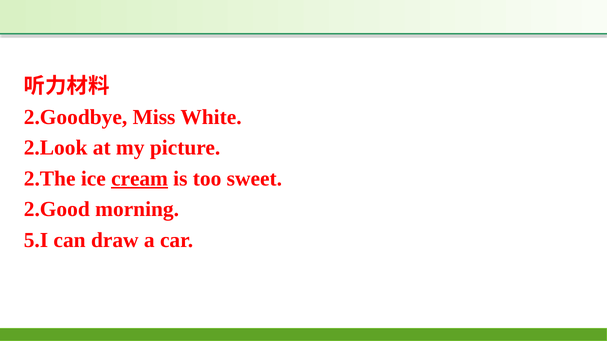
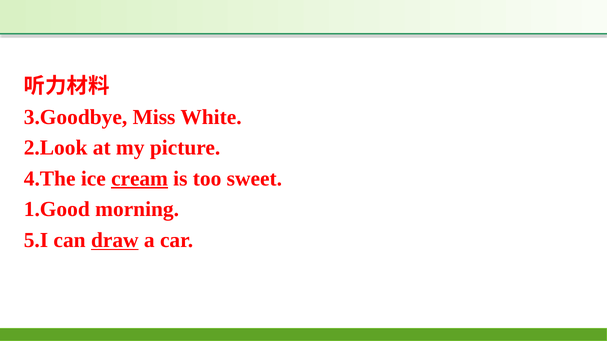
2.Goodbye: 2.Goodbye -> 3.Goodbye
2.The: 2.The -> 4.The
2.Good: 2.Good -> 1.Good
draw underline: none -> present
